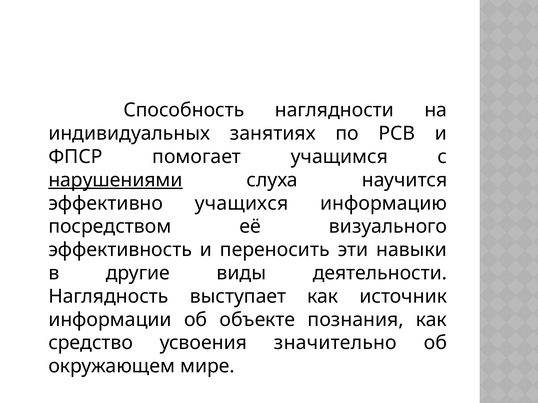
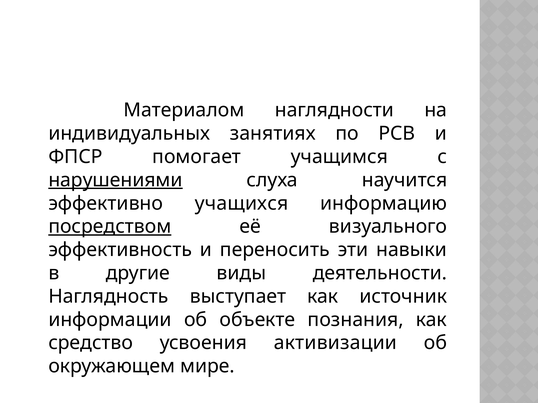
Способность: Способность -> Материалом
посредством underline: none -> present
значительно: значительно -> активизации
